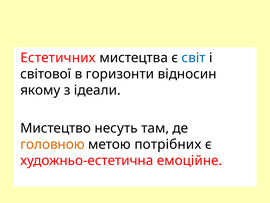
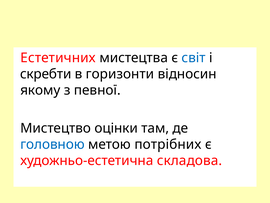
світової: світової -> скребти
ідеали: ідеали -> певної
несуть: несуть -> оцінки
головною colour: orange -> blue
емоційне: емоційне -> складова
